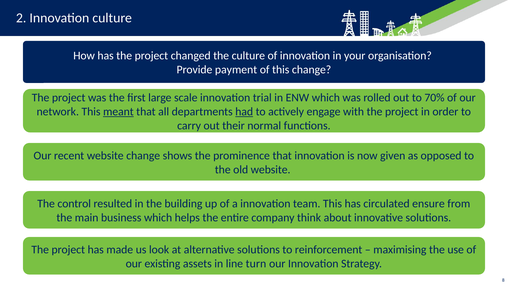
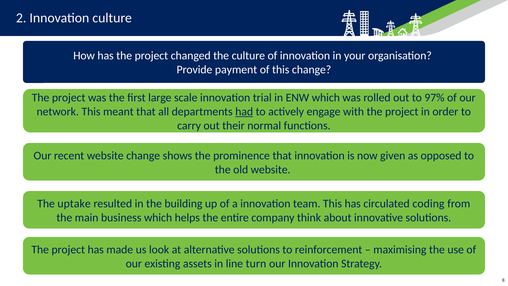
70%: 70% -> 97%
meant underline: present -> none
control: control -> uptake
ensure: ensure -> coding
